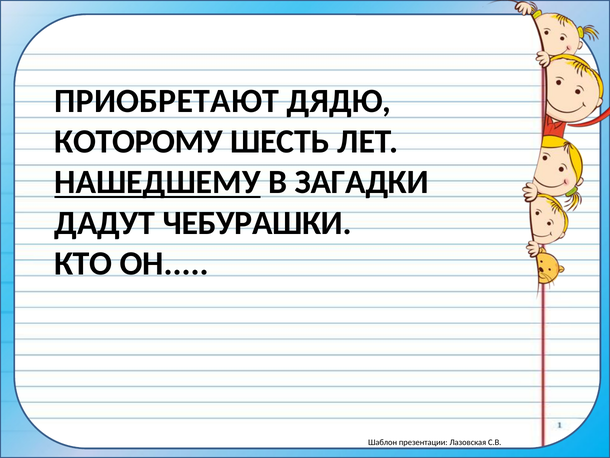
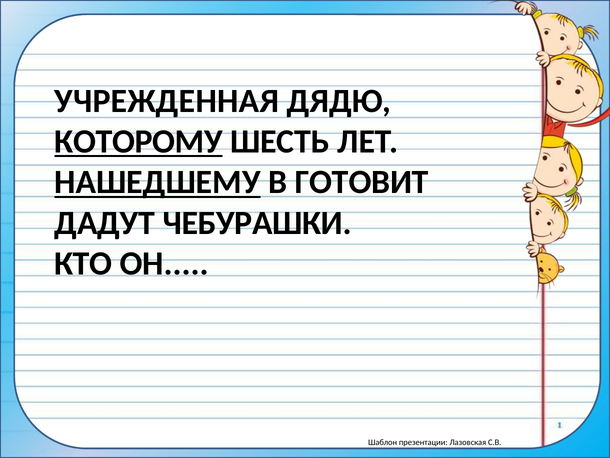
ПРИОБРЕТАЮТ: ПРИОБРЕТАЮТ -> УЧРЕЖДЕННАЯ
КОТОРОМУ underline: none -> present
ЗАГАДКИ: ЗАГАДКИ -> ГОТОВИТ
